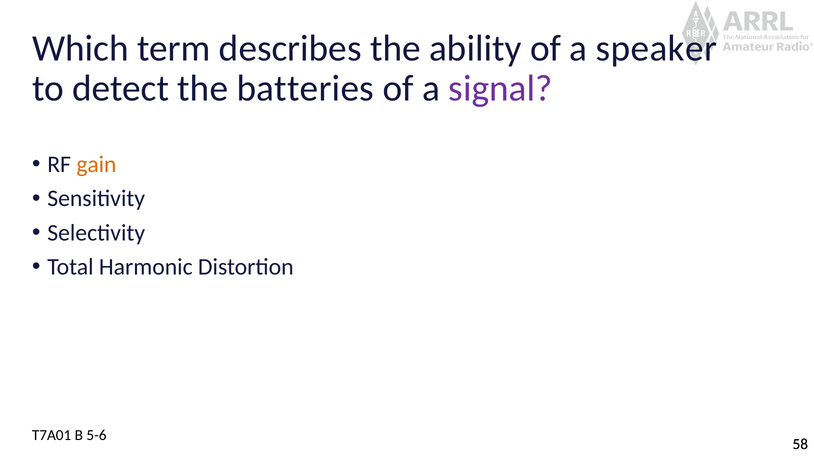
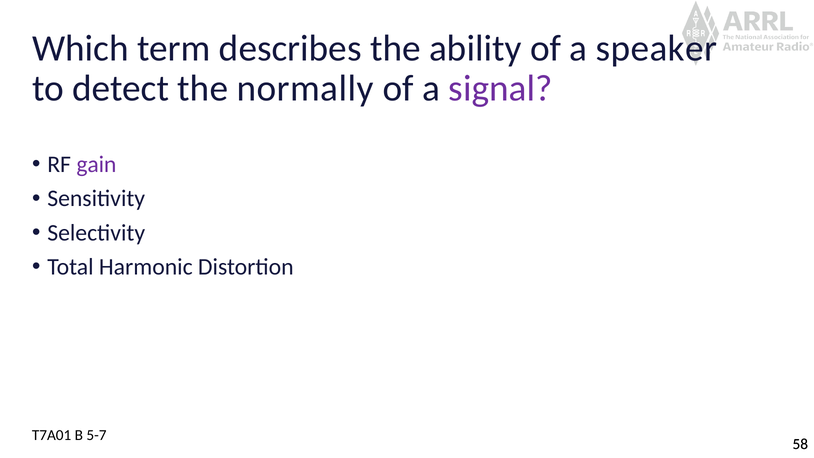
batteries: batteries -> normally
gain colour: orange -> purple
5-6: 5-6 -> 5-7
